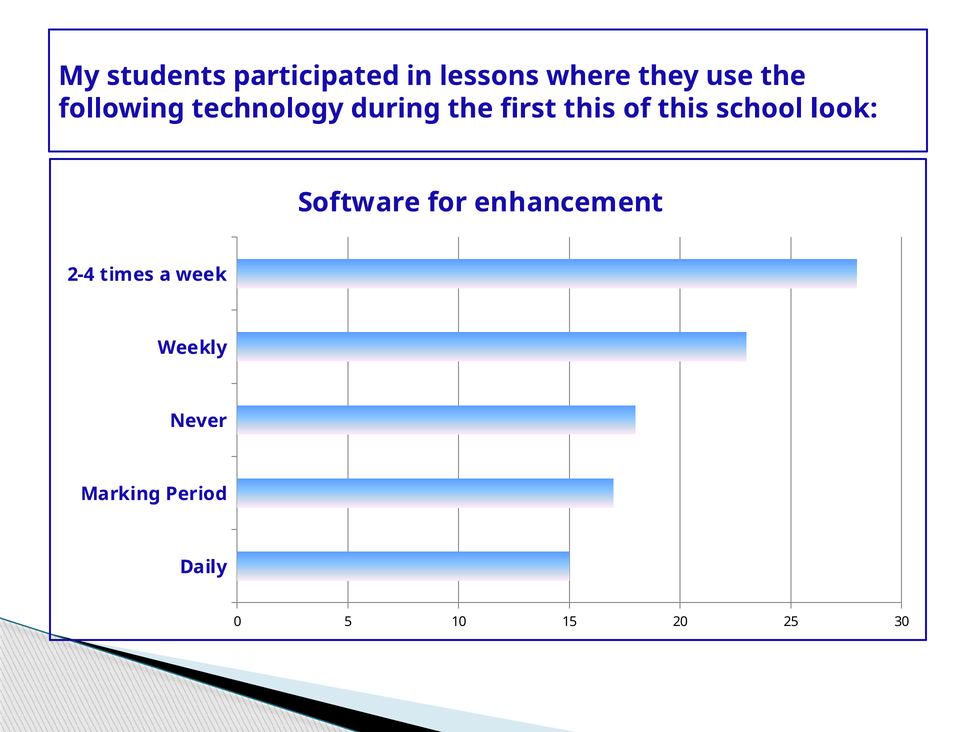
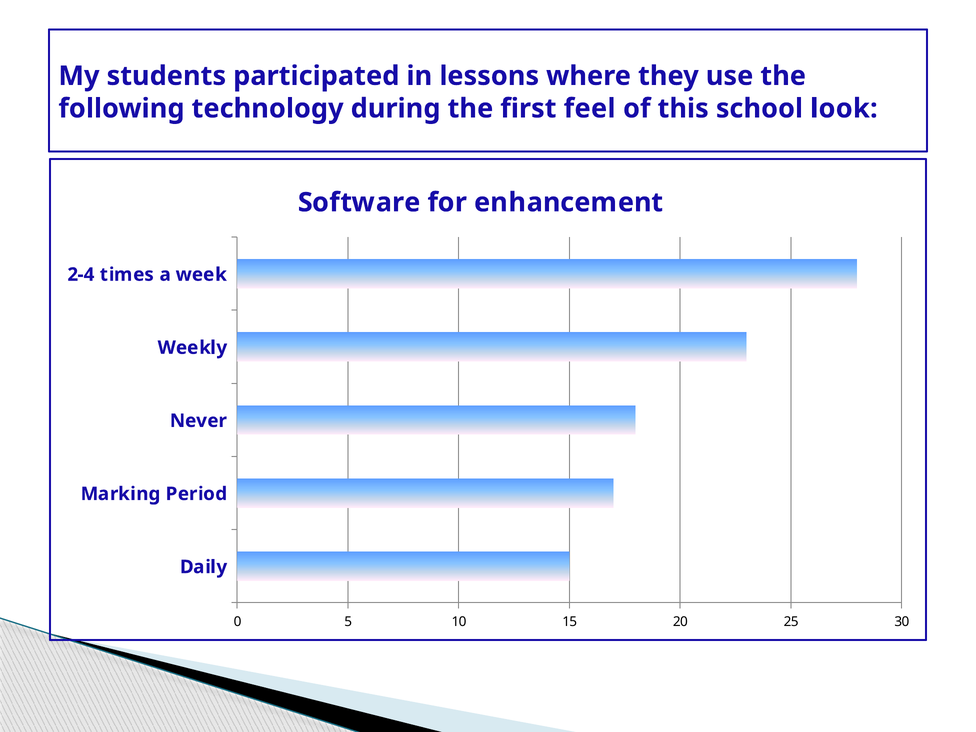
first this: this -> feel
